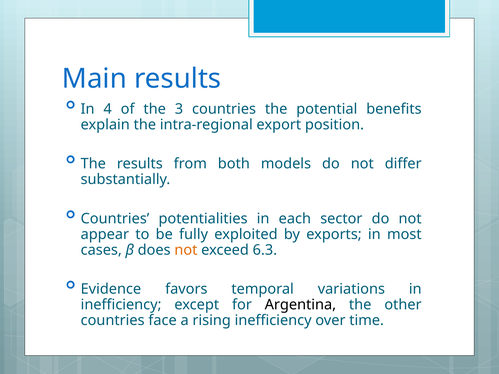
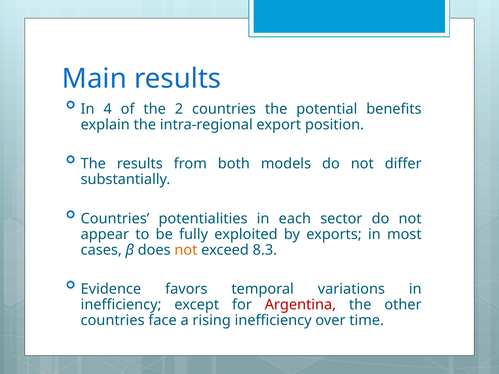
3: 3 -> 2
6.3: 6.3 -> 8.3
Argentina colour: black -> red
